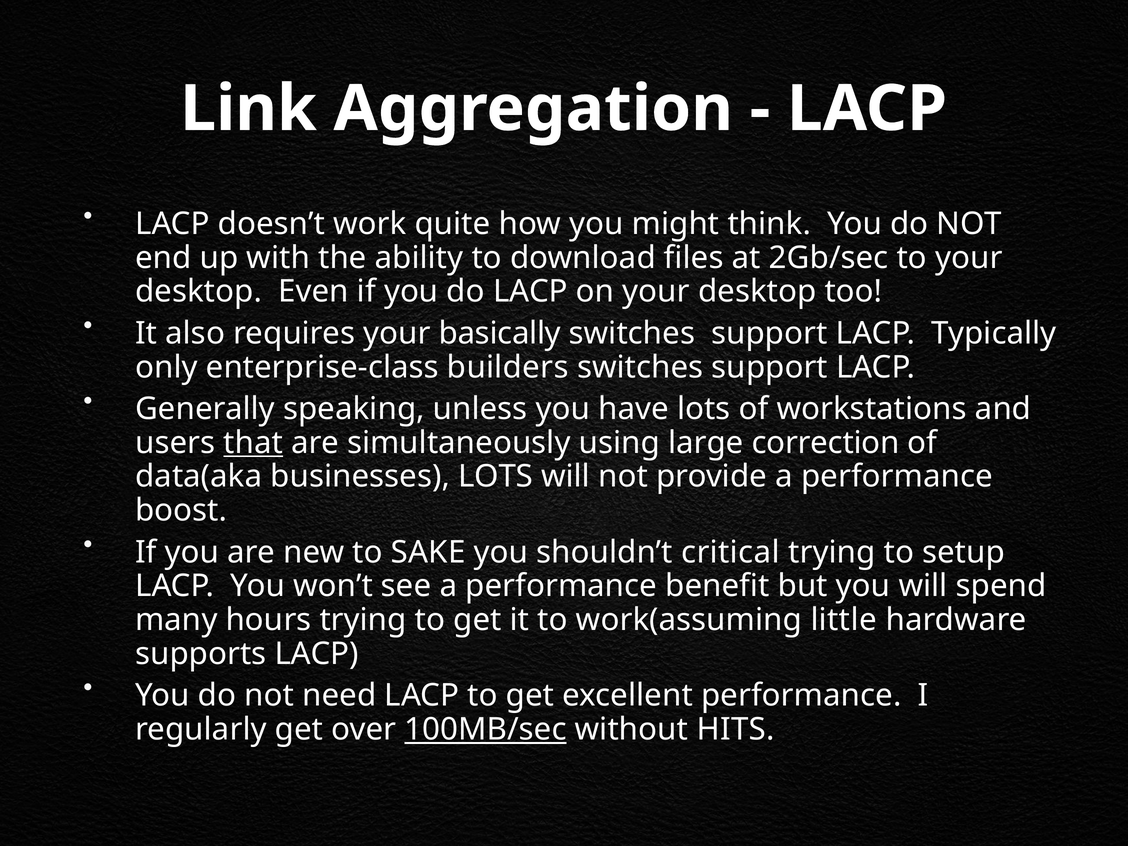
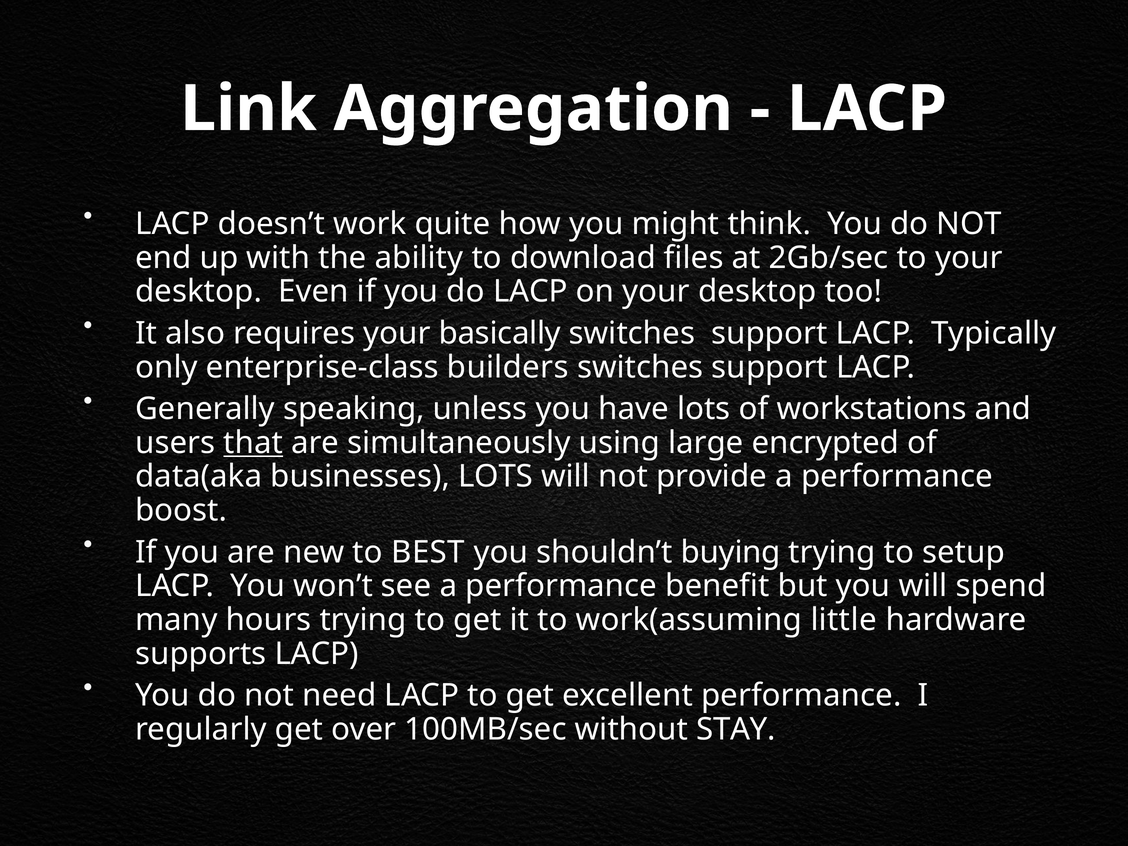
correction: correction -> encrypted
SAKE: SAKE -> BEST
critical: critical -> buying
100MB/sec underline: present -> none
HITS: HITS -> STAY
